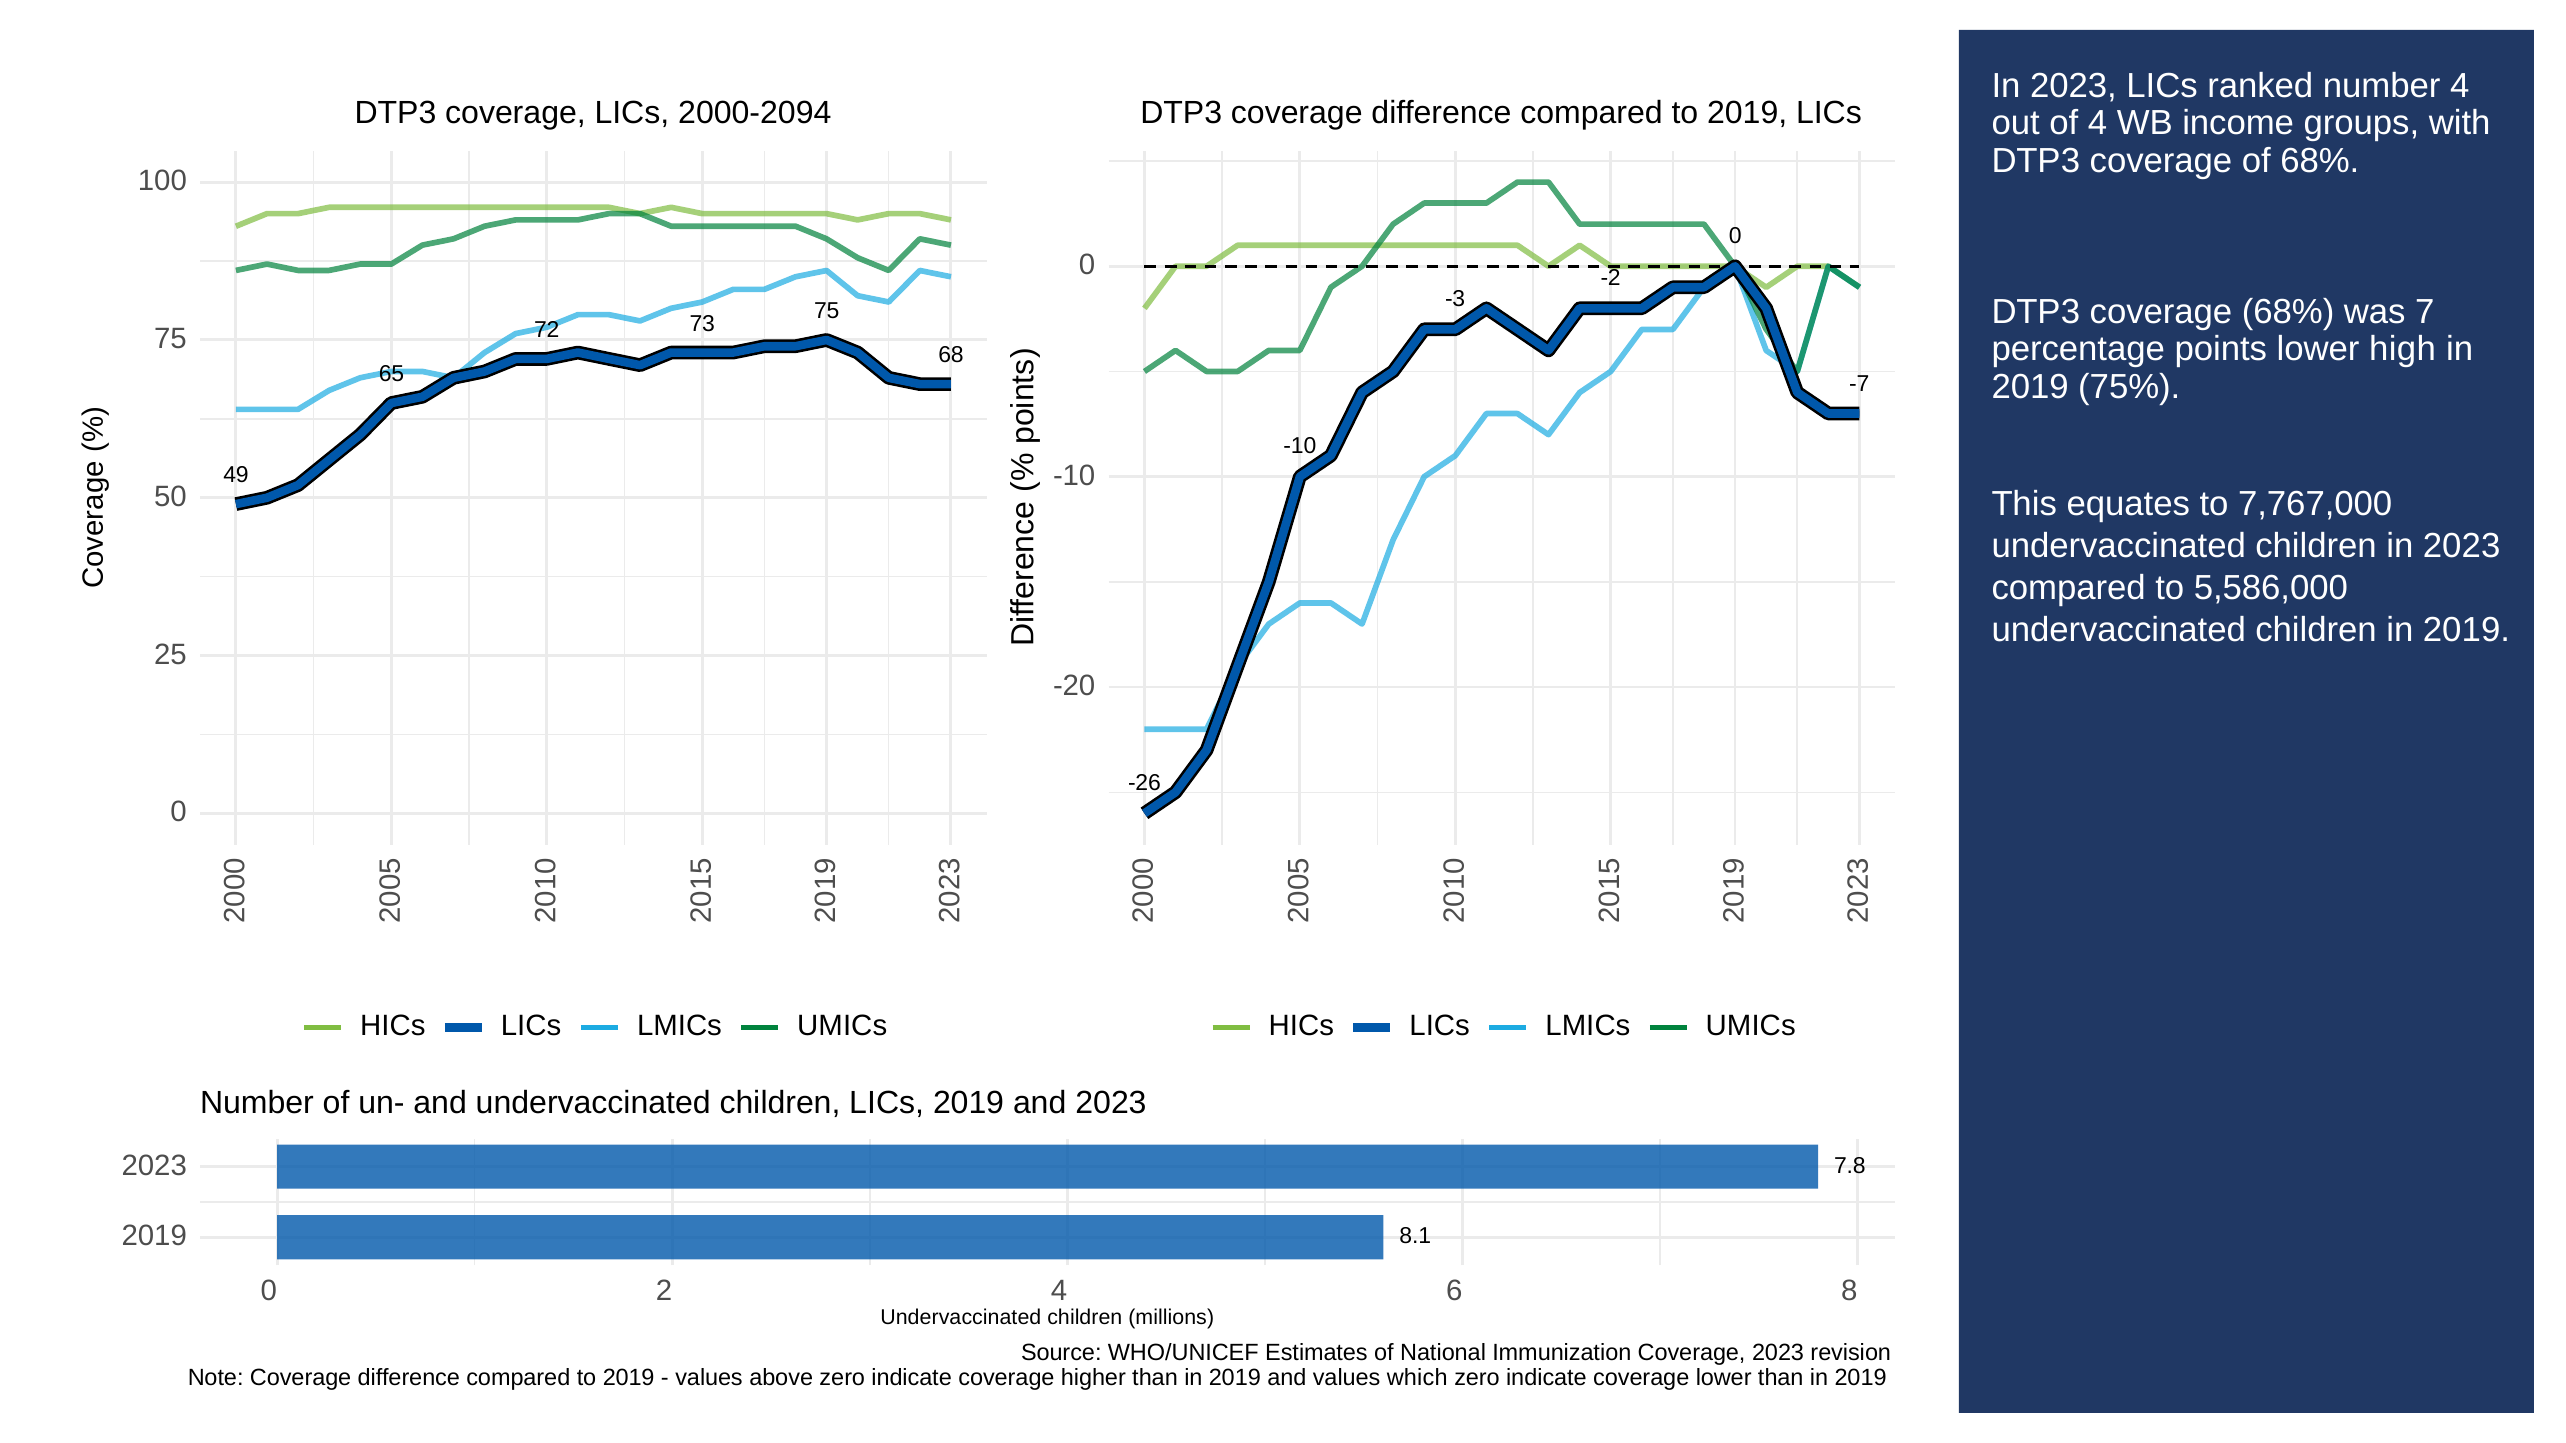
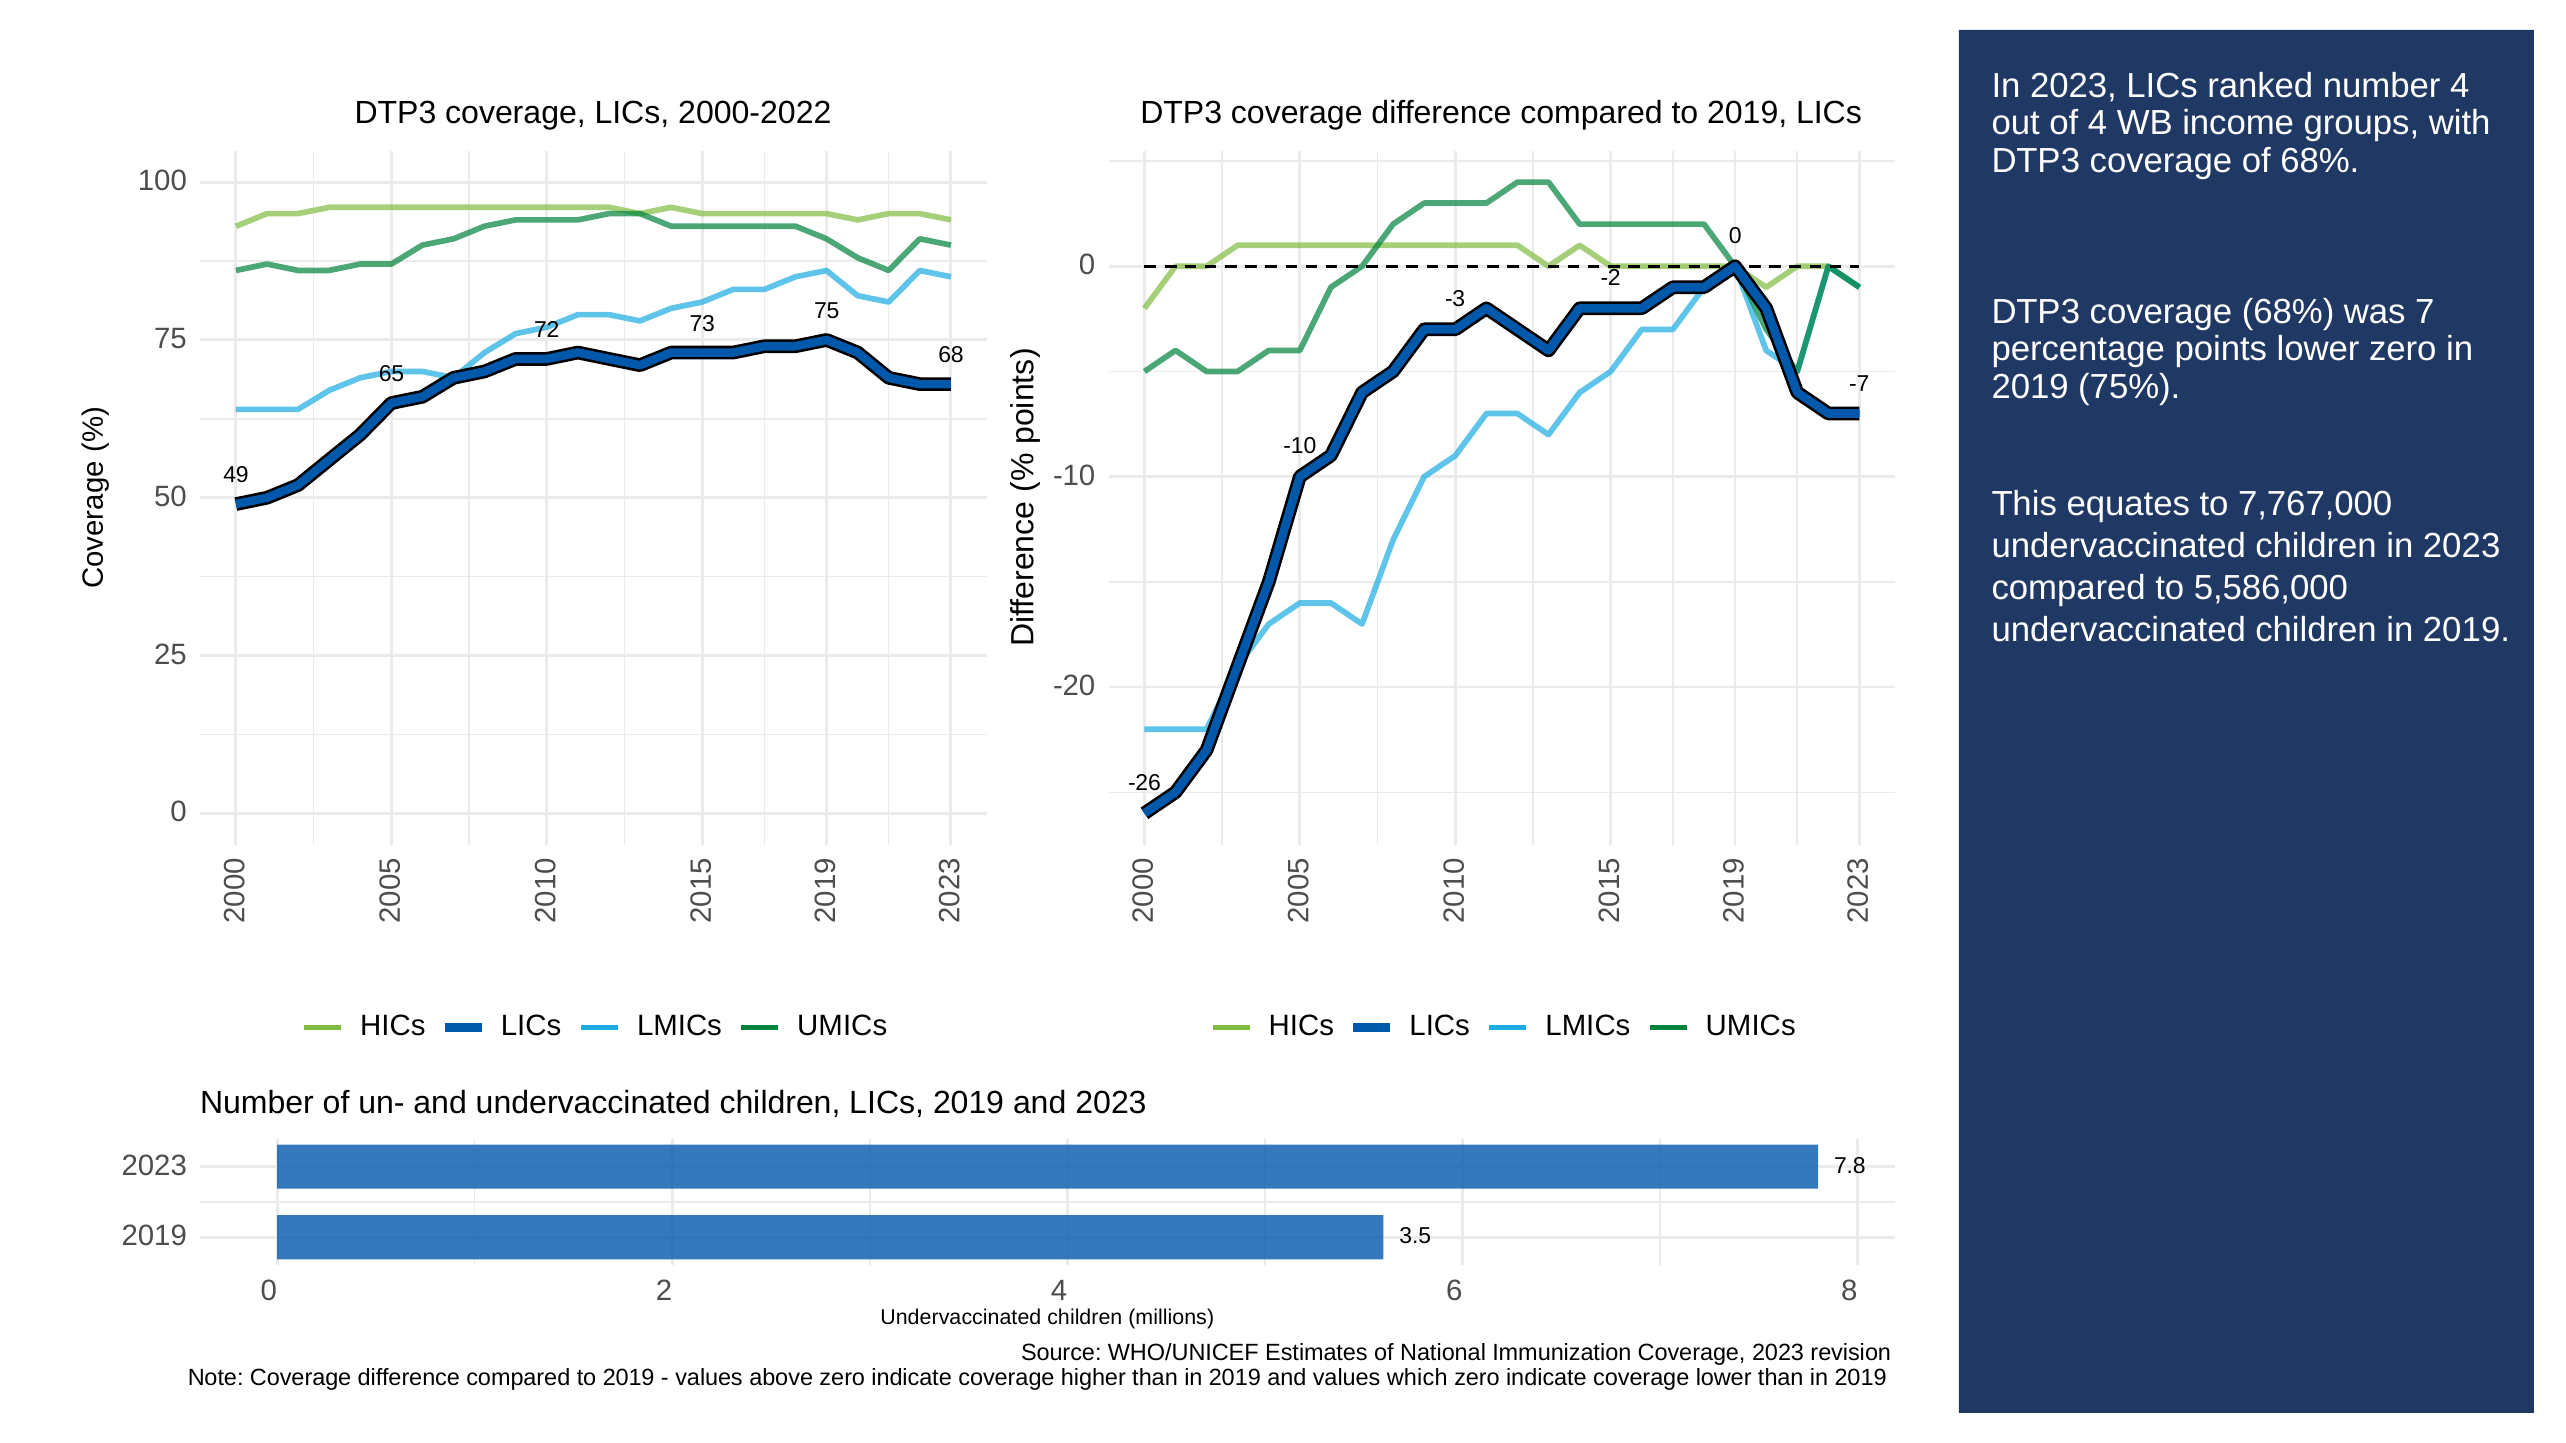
2000-2094: 2000-2094 -> 2000-2022
lower high: high -> zero
8.1: 8.1 -> 3.5
